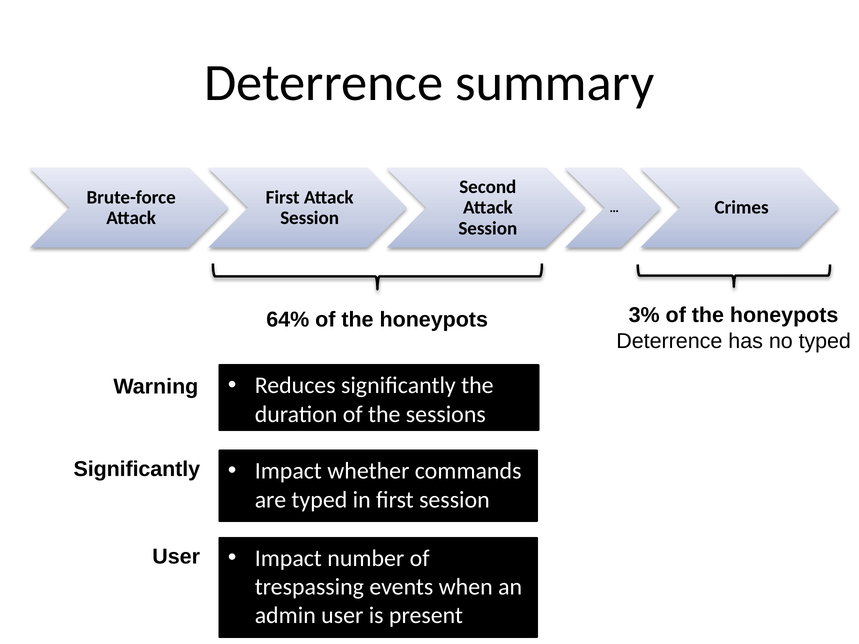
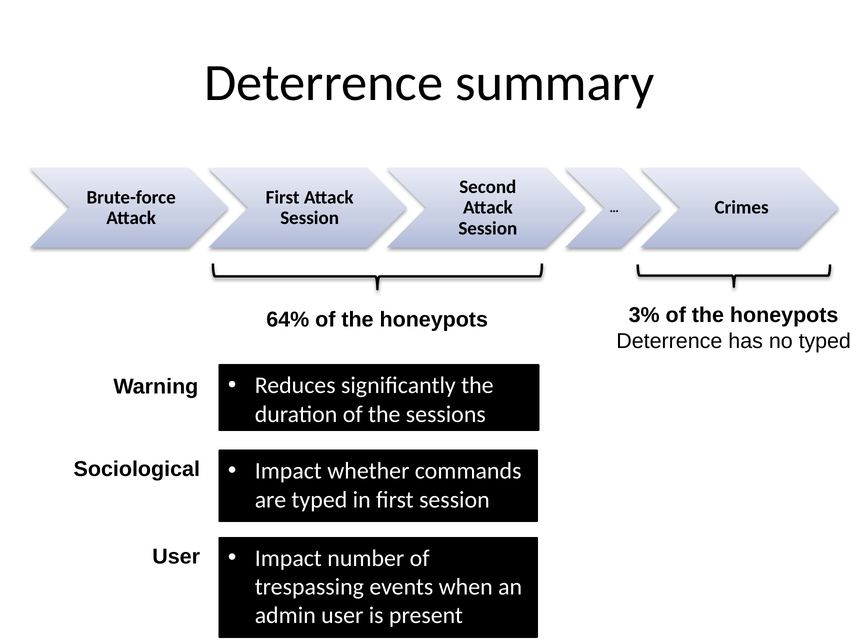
Significantly at (137, 470): Significantly -> Sociological
